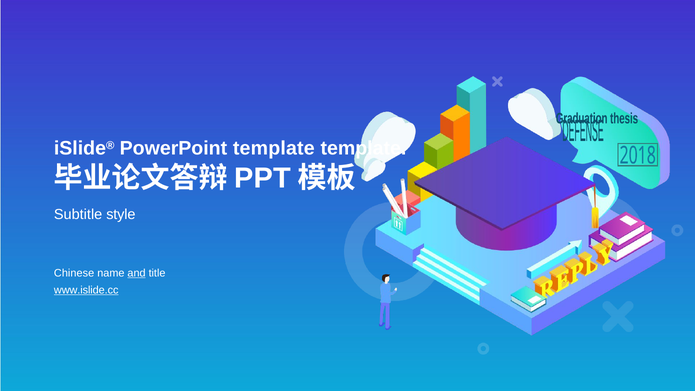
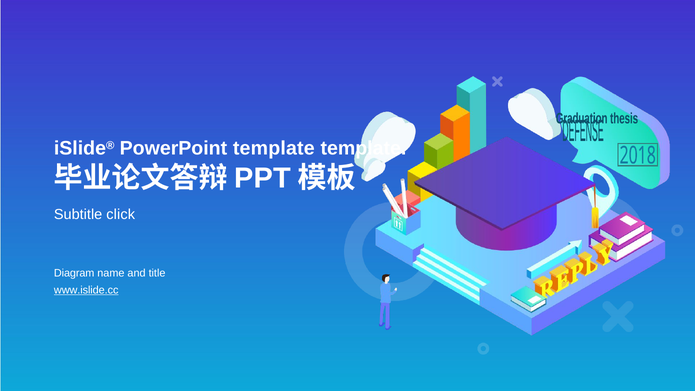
style: style -> click
Chinese: Chinese -> Diagram
and underline: present -> none
